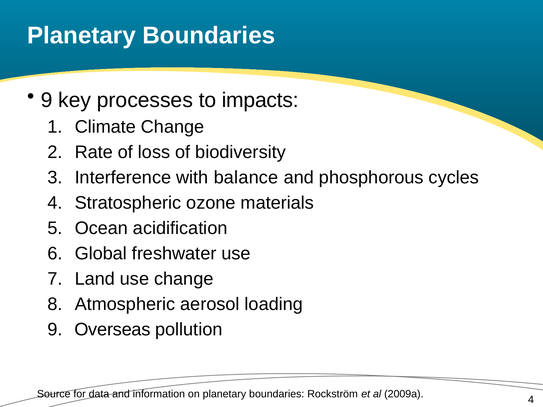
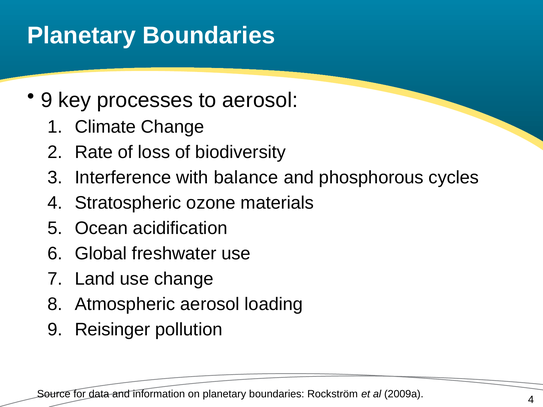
to impacts: impacts -> aerosol
Overseas: Overseas -> Reisinger
